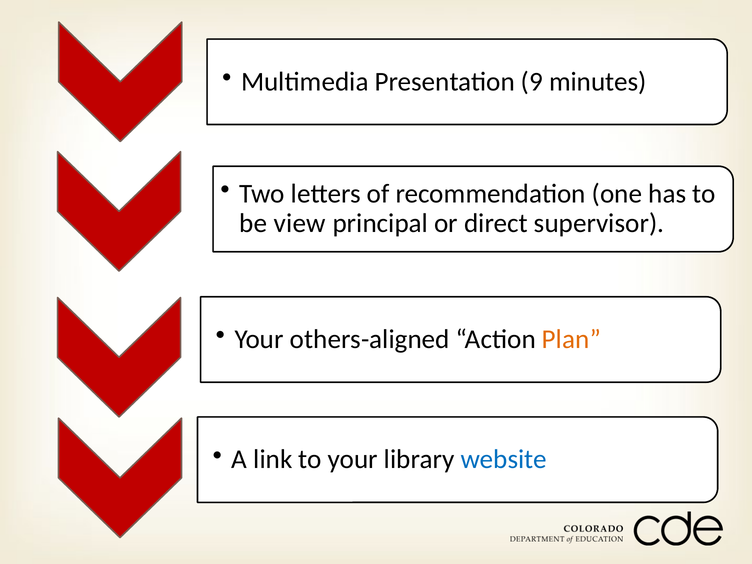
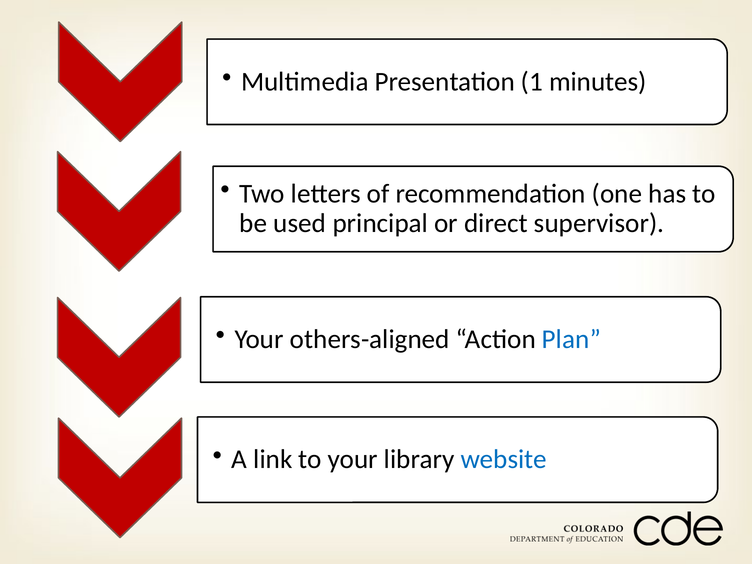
9: 9 -> 1
view: view -> used
Plan colour: orange -> blue
